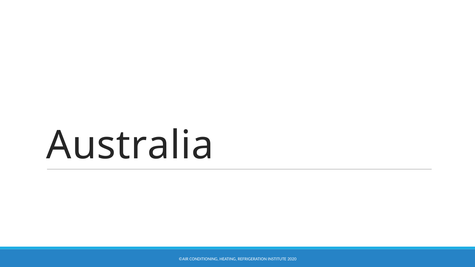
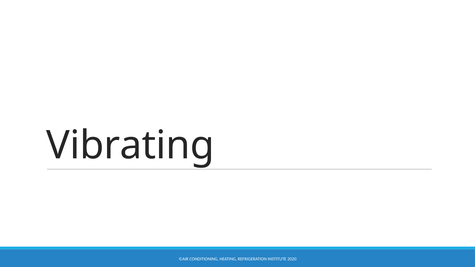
Australia: Australia -> Vibrating
